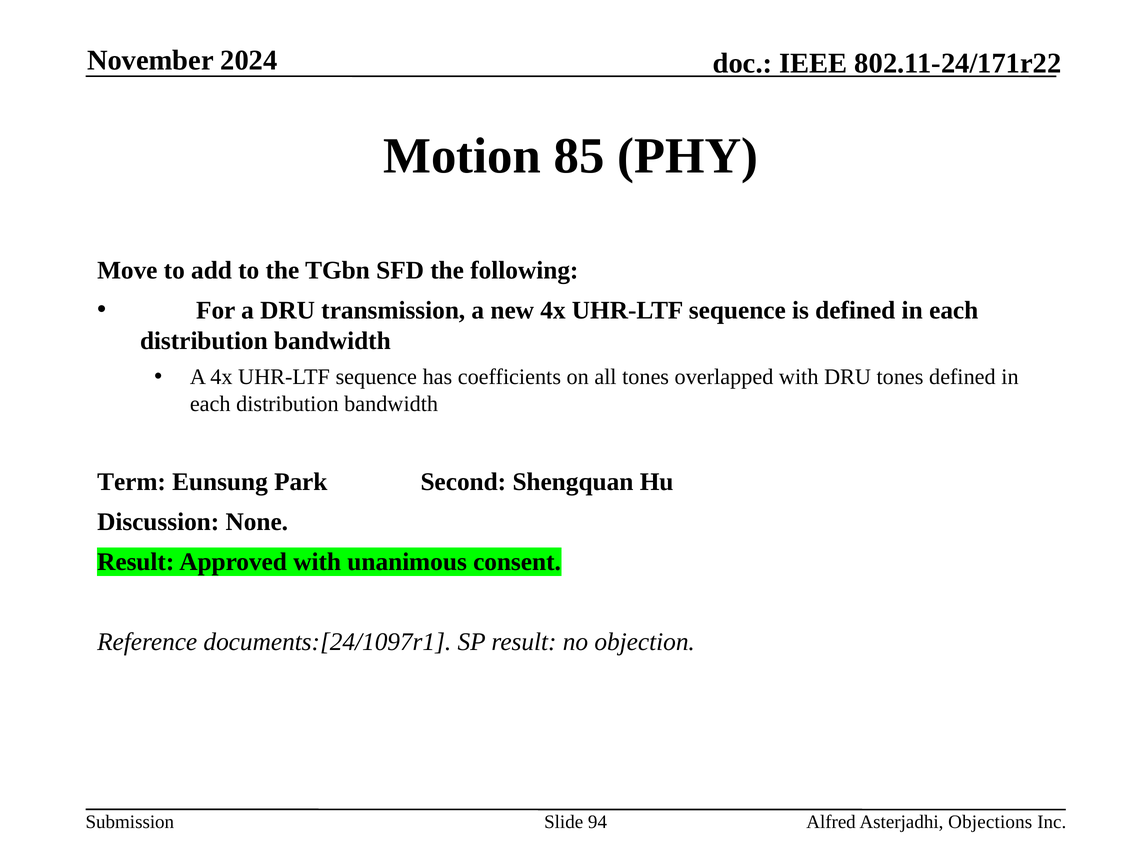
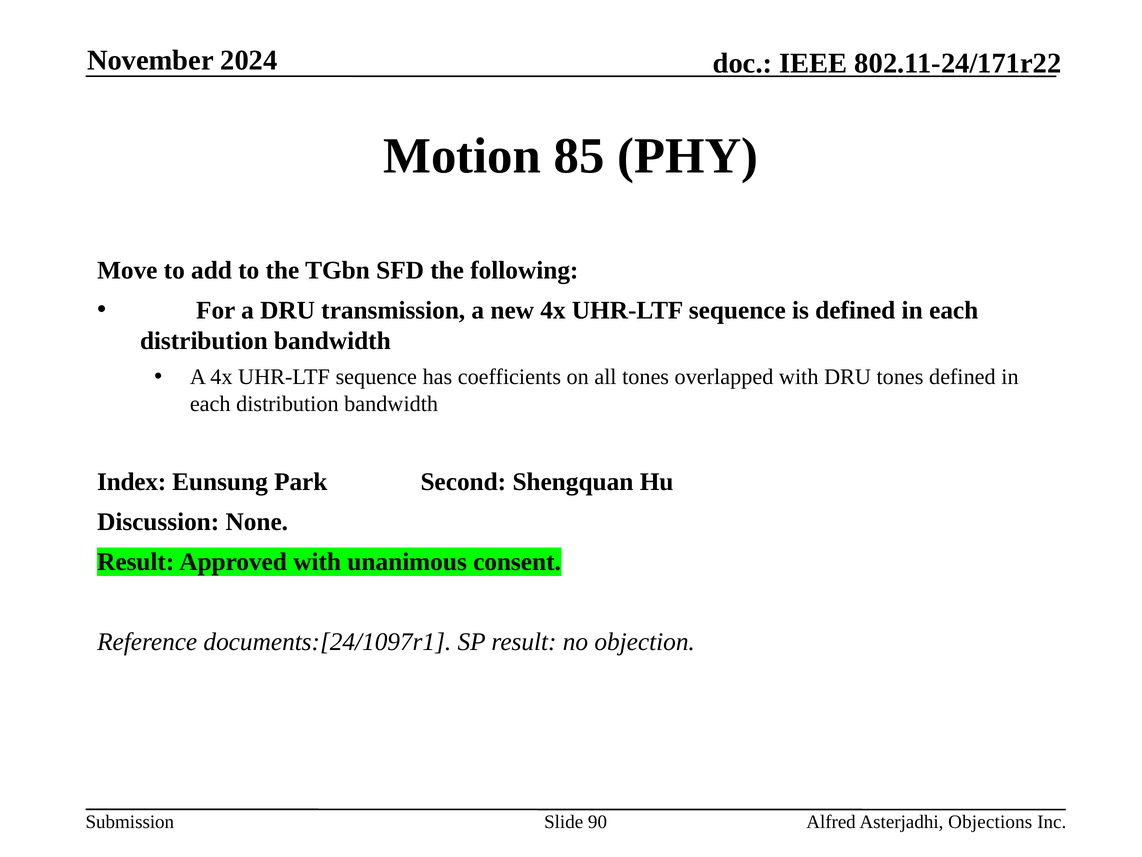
Term: Term -> Index
94: 94 -> 90
